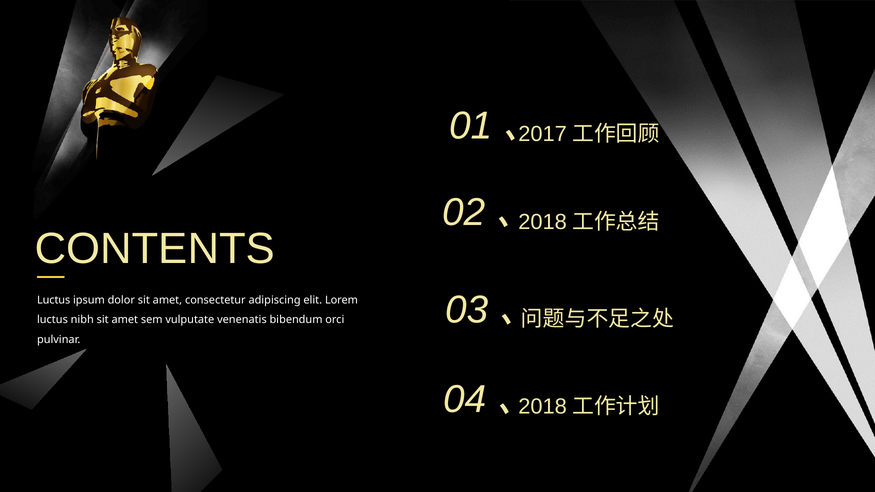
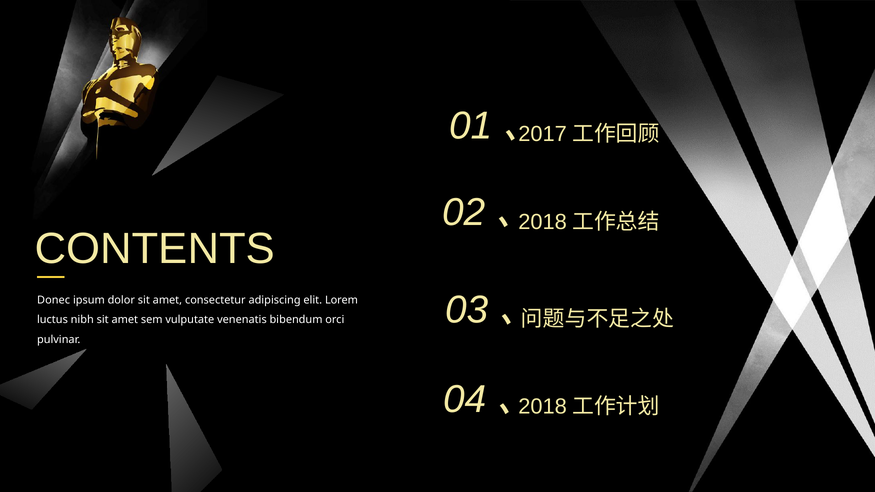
Luctus at (54, 300): Luctus -> Donec
